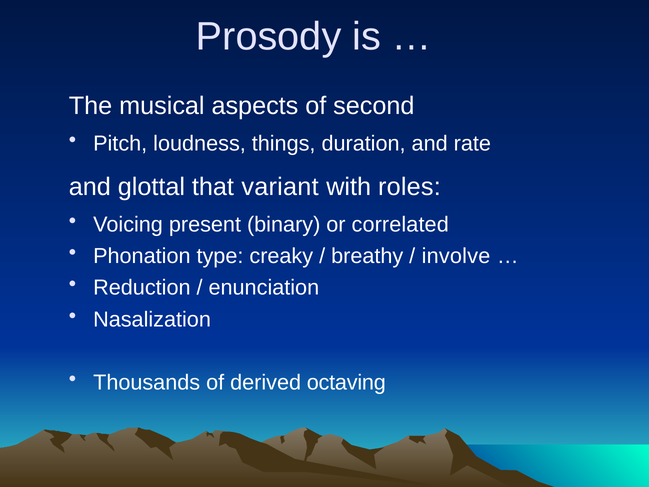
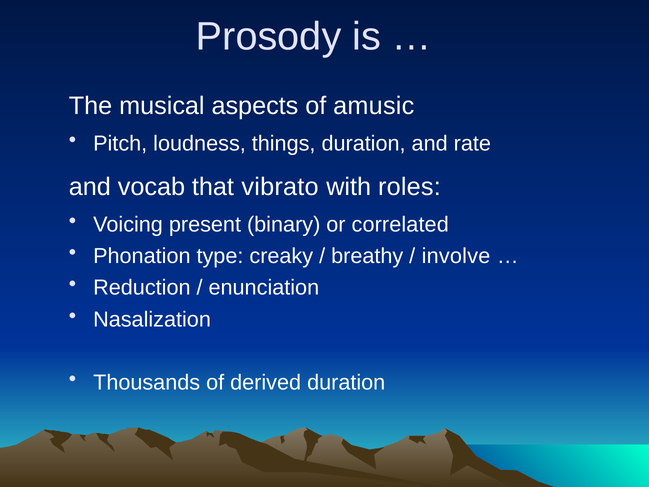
second: second -> amusic
glottal: glottal -> vocab
variant: variant -> vibrato
derived octaving: octaving -> duration
